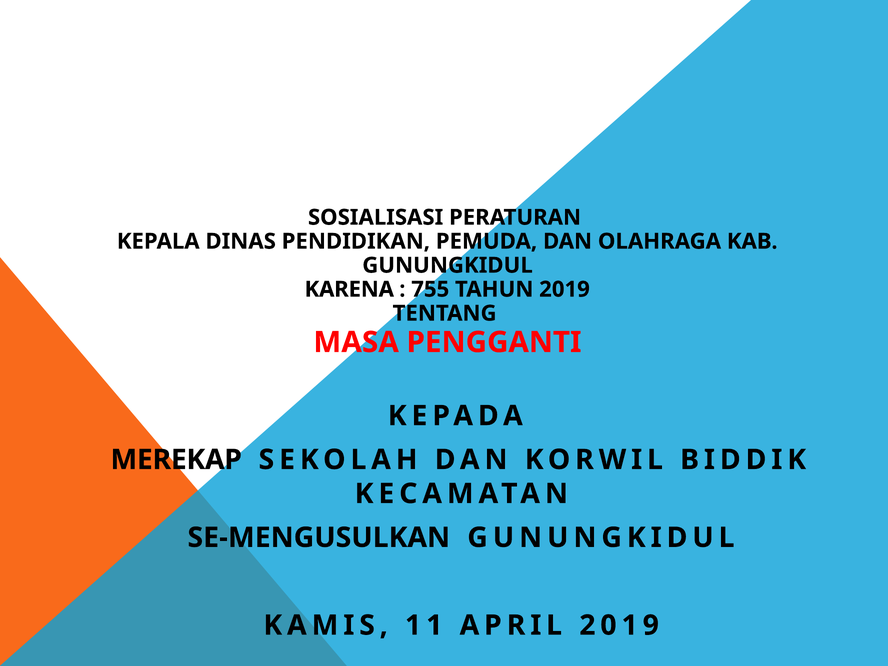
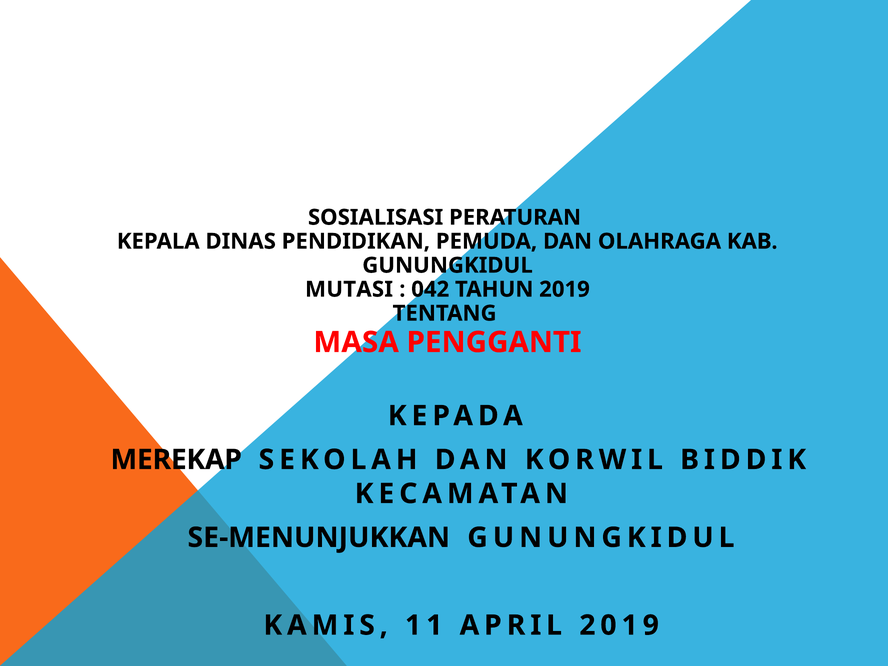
KARENA: KARENA -> MUTASI
755: 755 -> 042
SE-MENGUSULKAN: SE-MENGUSULKAN -> SE-MENUNJUKKAN
